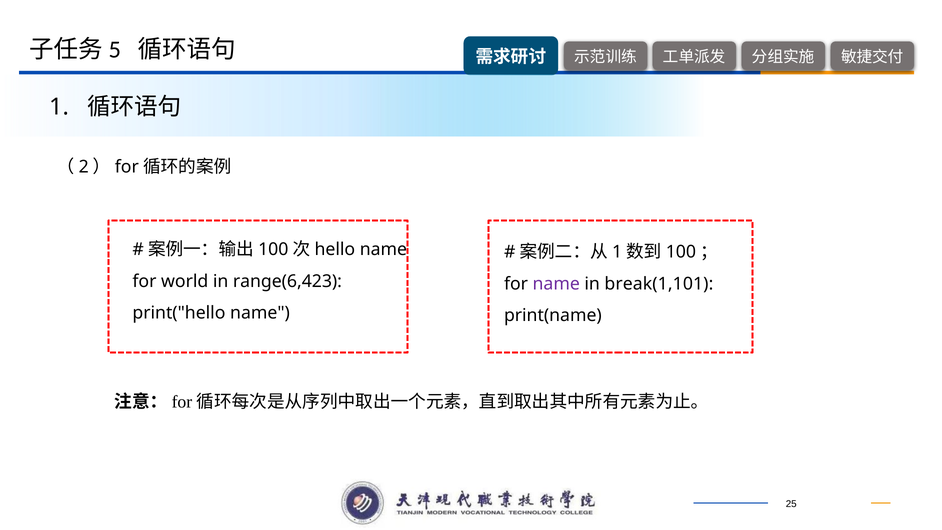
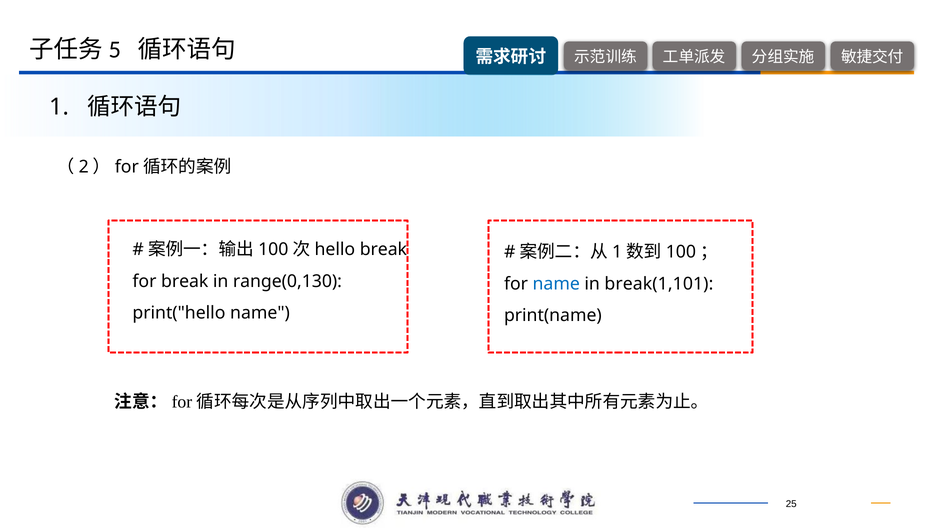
name at (383, 249): name -> break
for world: world -> break
range(6,423: range(6,423 -> range(0,130
name at (556, 284) colour: purple -> blue
